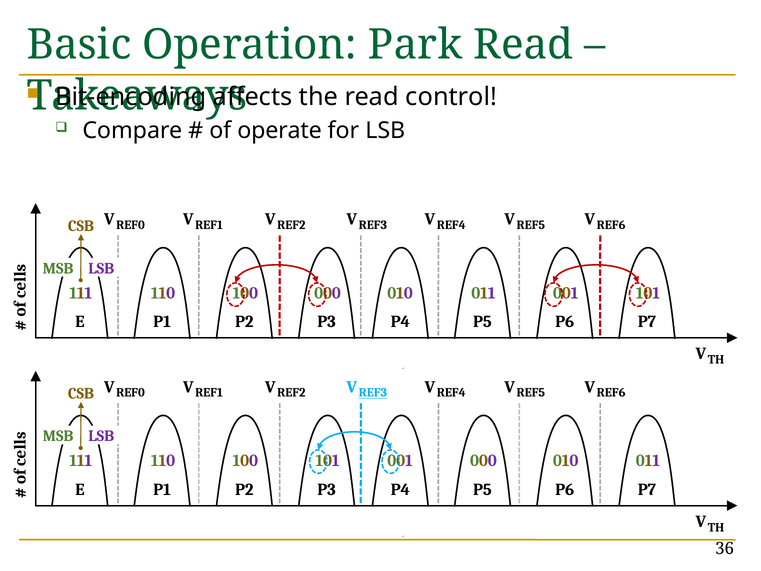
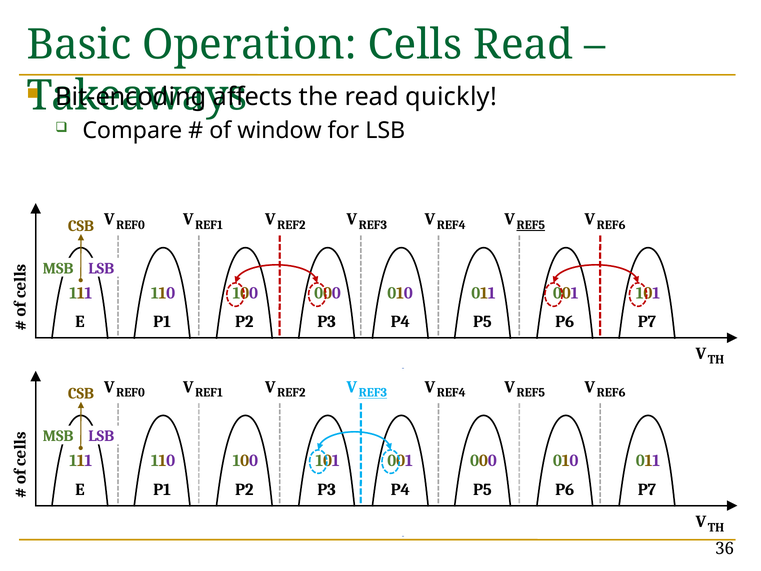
Park: Park -> Cells
control: control -> quickly
operate: operate -> window
REF5 at (531, 225) underline: none -> present
